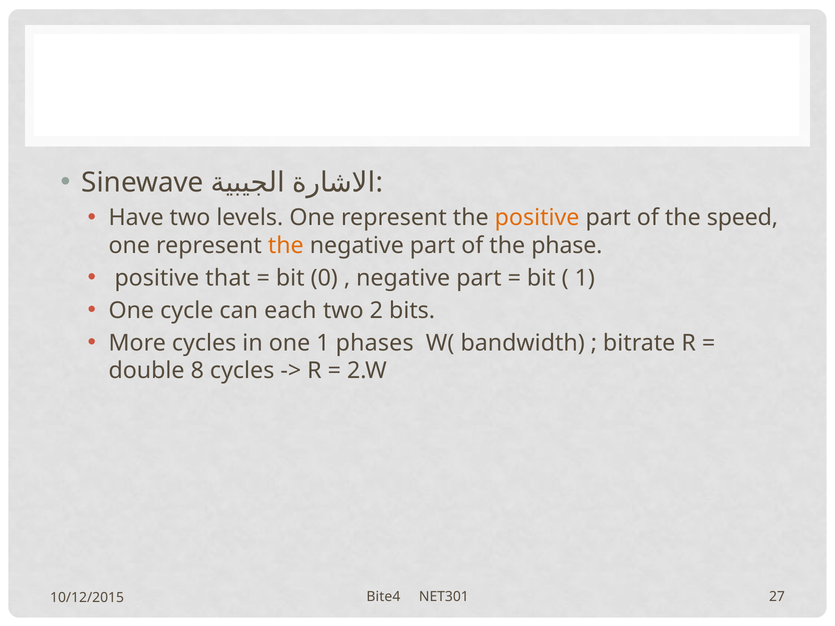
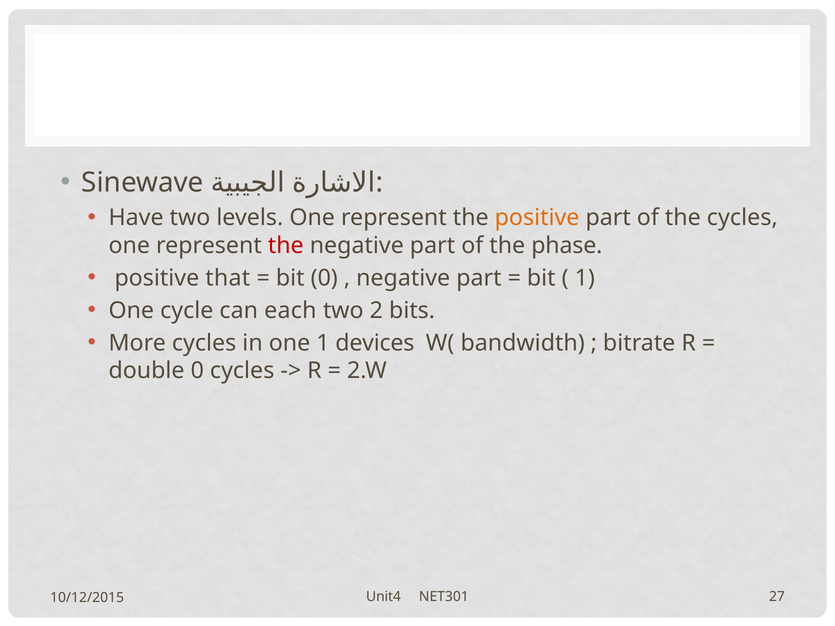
the speed: speed -> cycles
the at (286, 246) colour: orange -> red
phases: phases -> devices
double 8: 8 -> 0
Bite4: Bite4 -> Unit4
